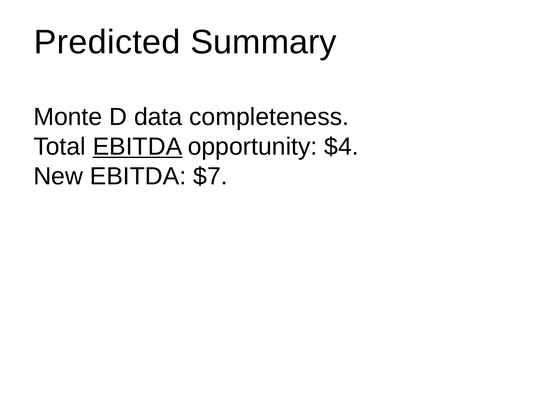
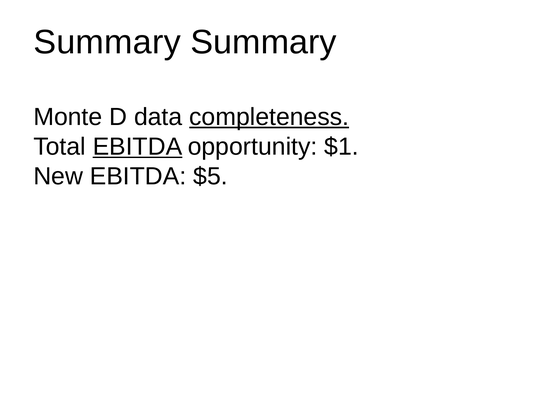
Predicted at (107, 42): Predicted -> Summary
completeness underline: none -> present
$4: $4 -> $1
$7: $7 -> $5
